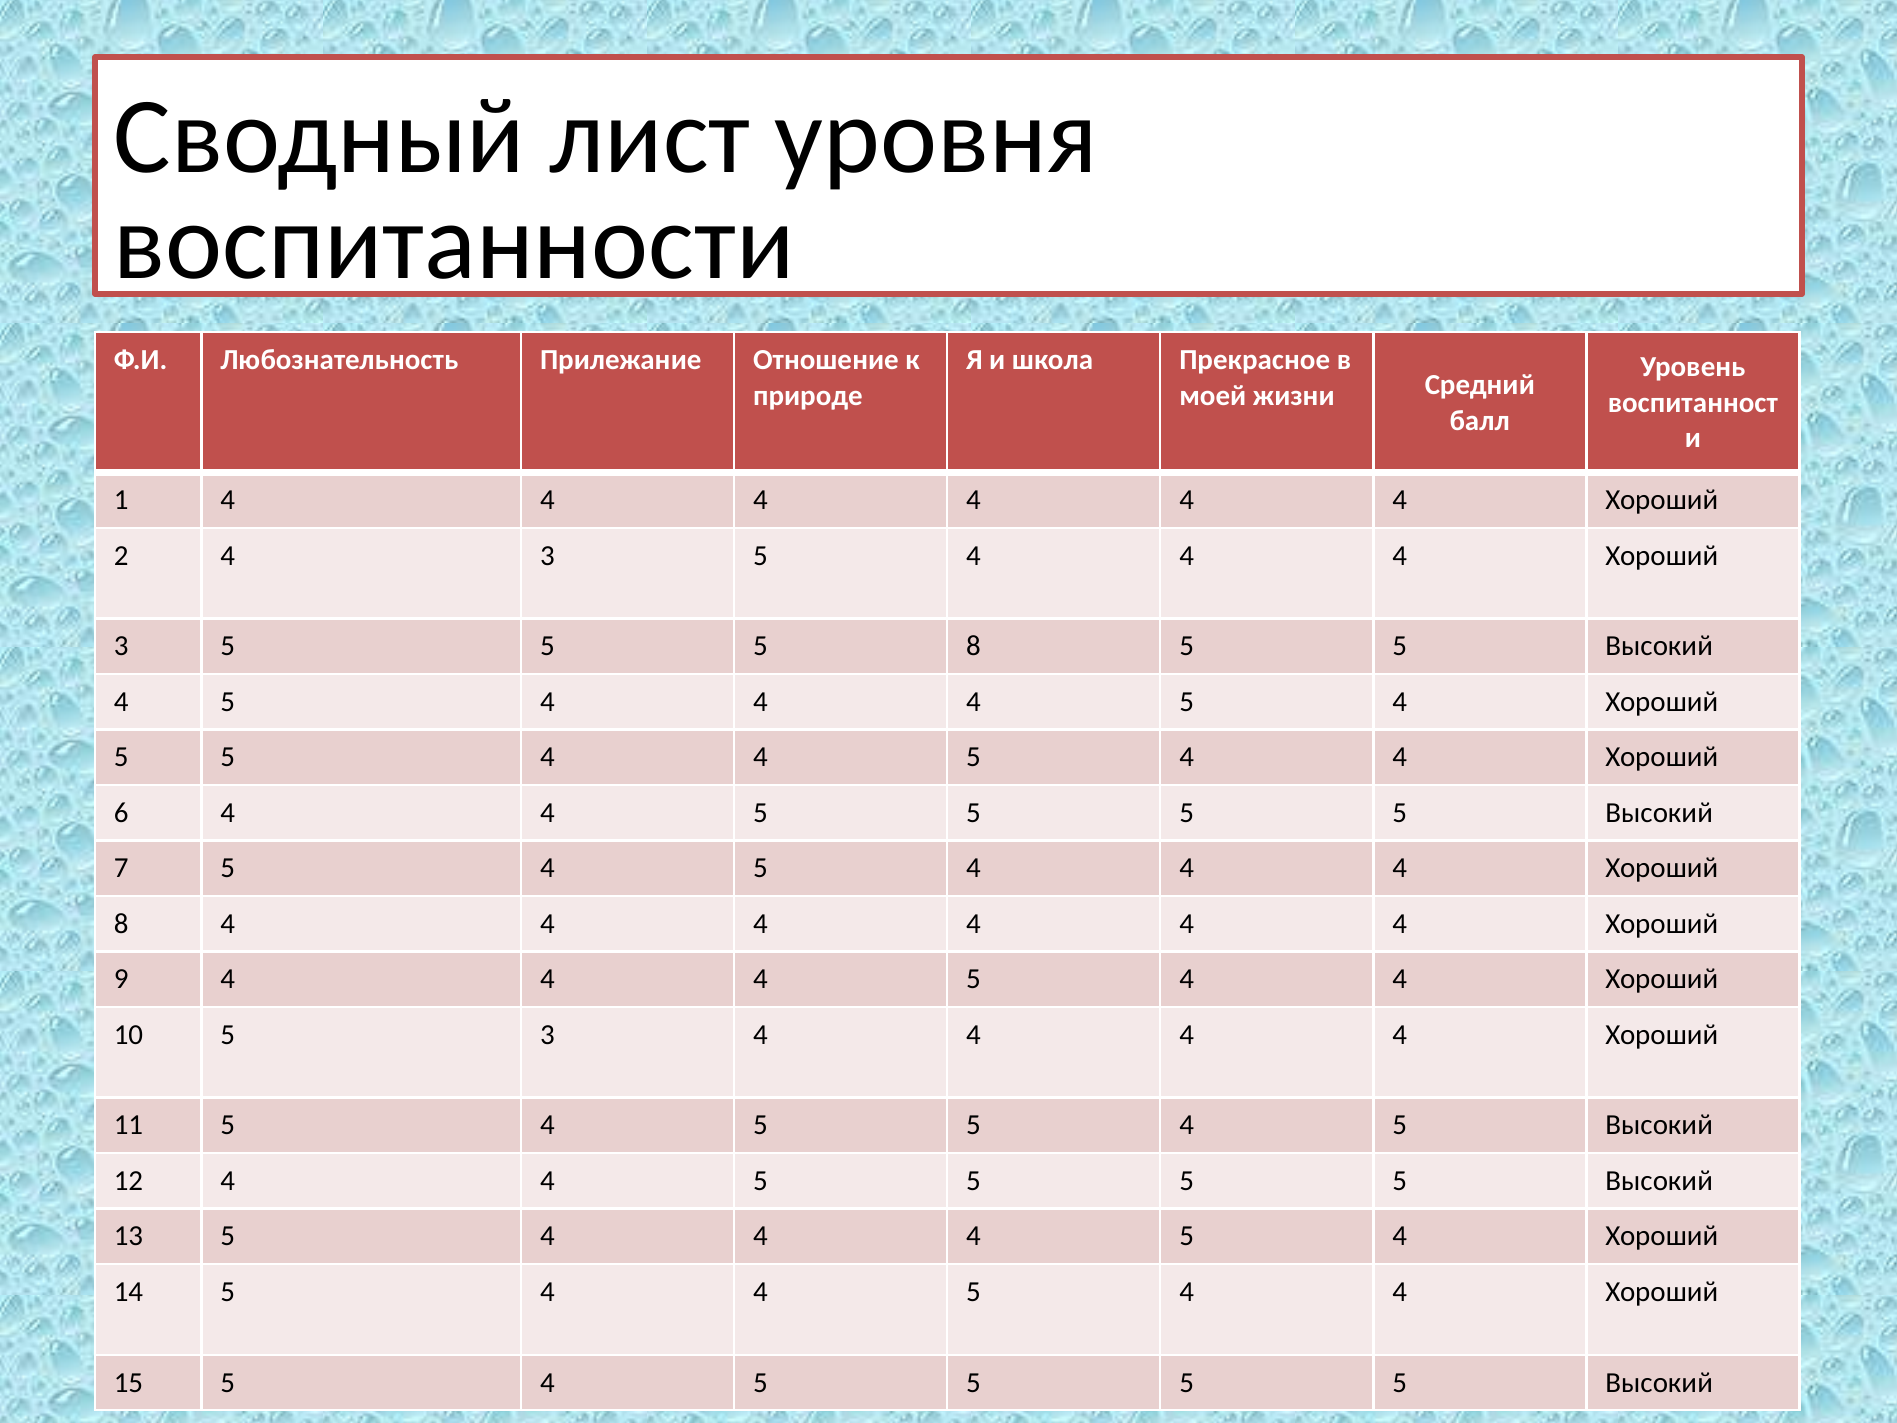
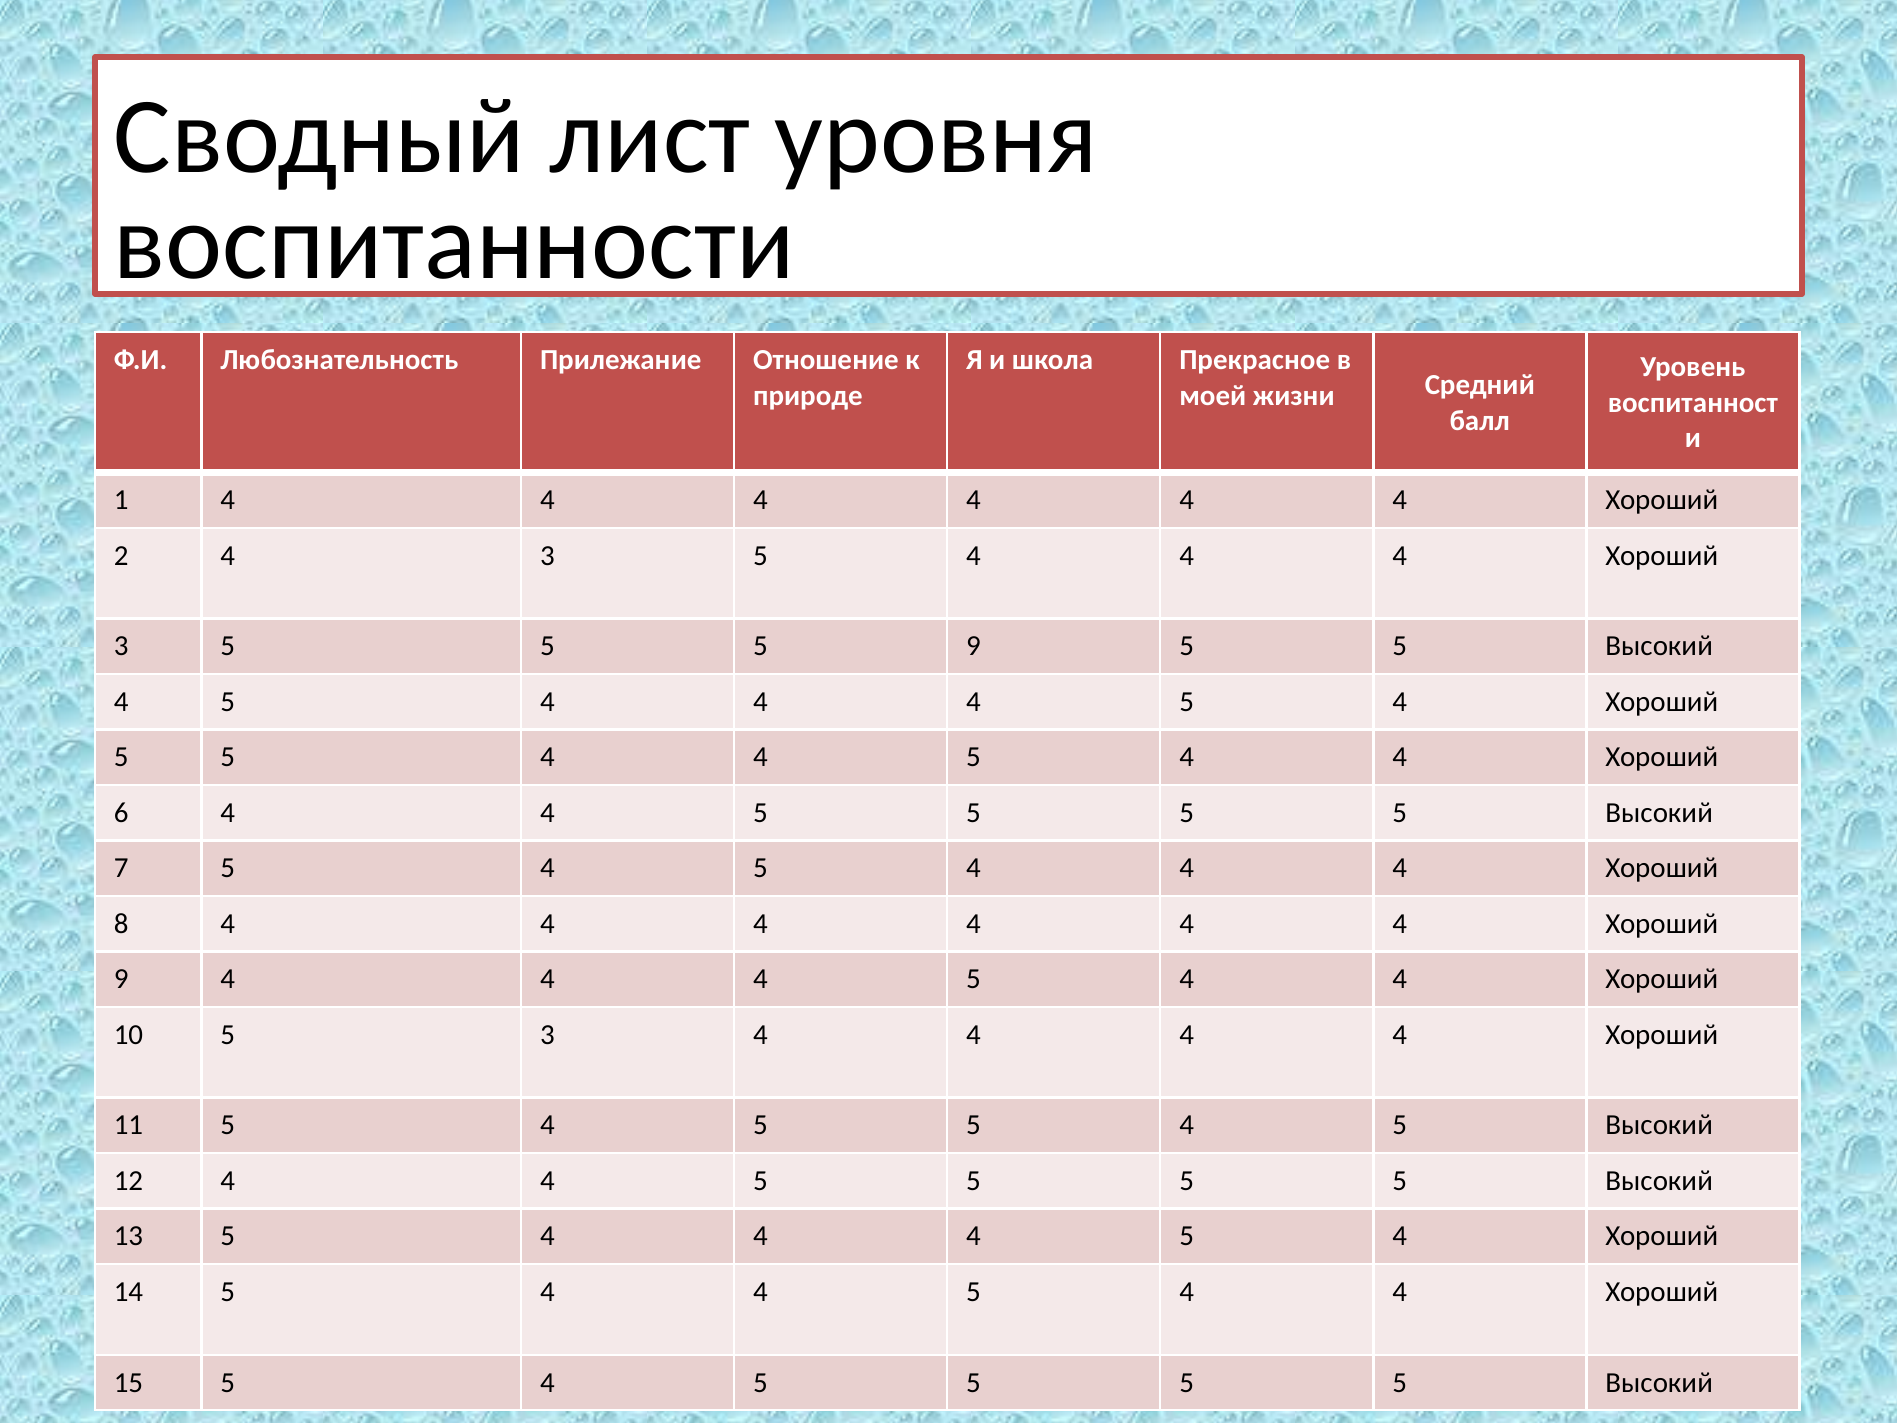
5 8: 8 -> 9
